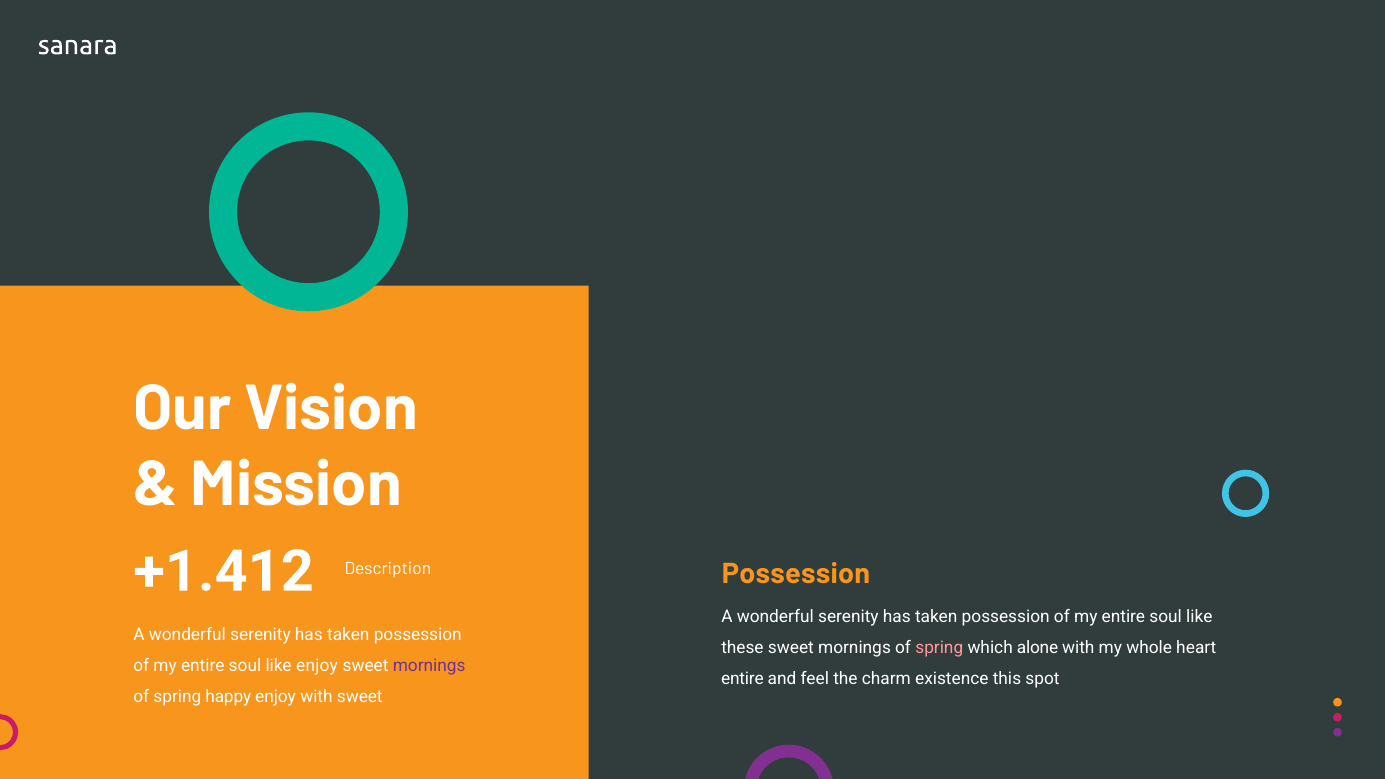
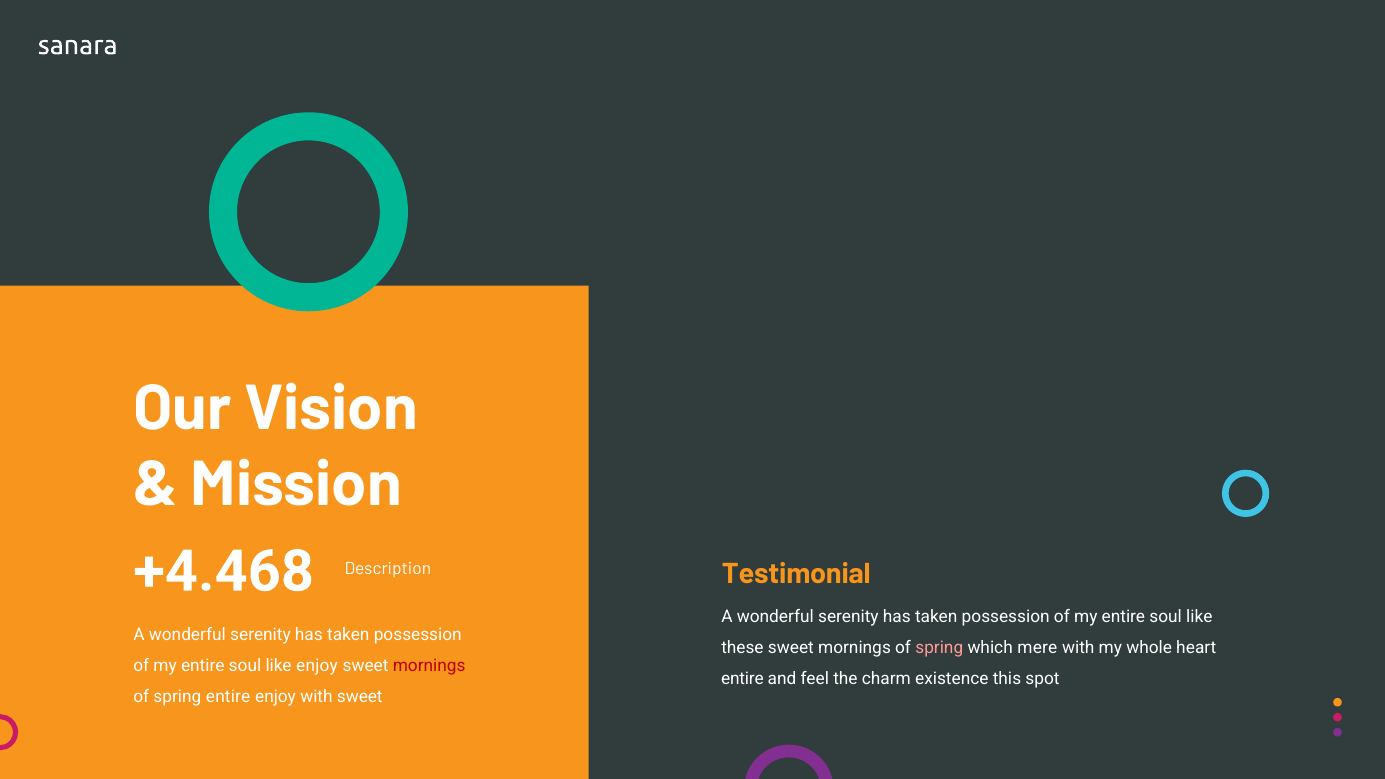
+1.412: +1.412 -> +4.468
Possession at (796, 574): Possession -> Testimonial
alone: alone -> mere
mornings at (429, 666) colour: purple -> red
spring happy: happy -> entire
